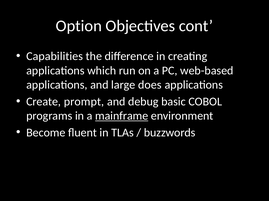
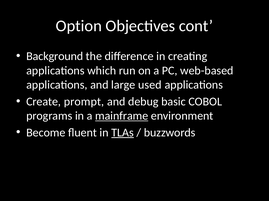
Capabilities: Capabilities -> Background
does: does -> used
TLAs underline: none -> present
